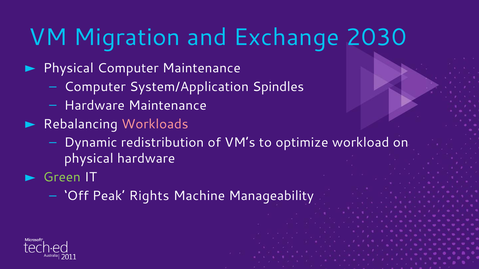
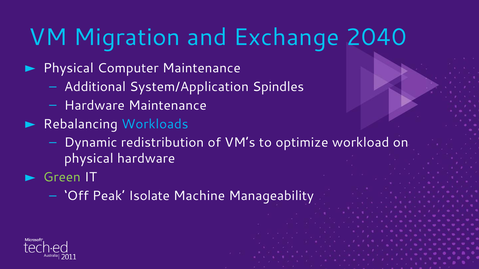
2030: 2030 -> 2040
Computer at (95, 87): Computer -> Additional
Workloads colour: pink -> light blue
Rights: Rights -> Isolate
